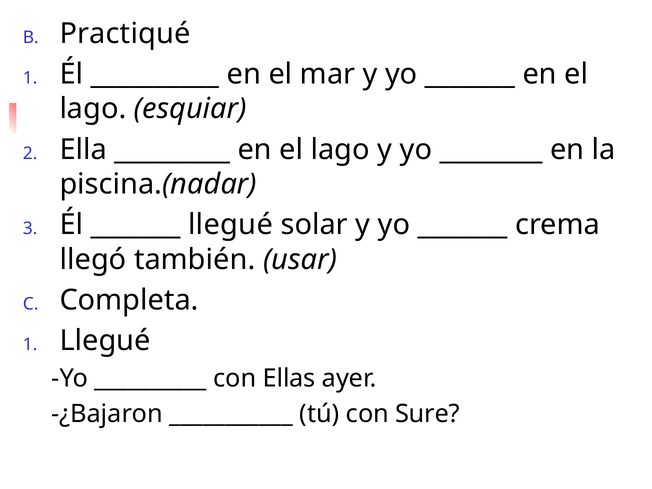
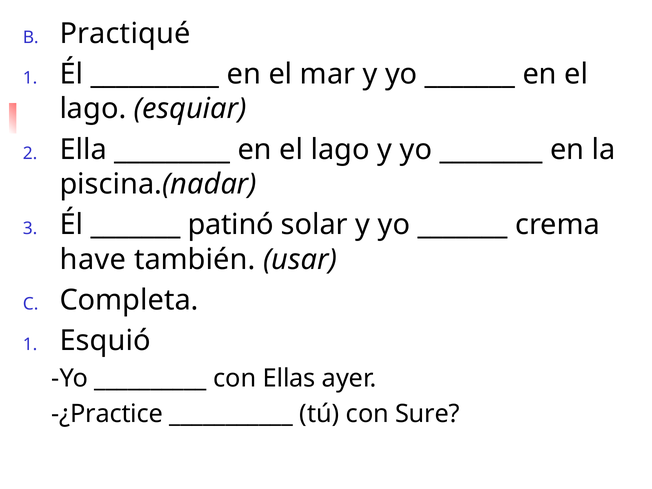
llegué at (231, 225): llegué -> patinó
llegó: llegó -> have
Llegué at (105, 341): Llegué -> Esquió
-¿Bajaron: -¿Bajaron -> -¿Practice
